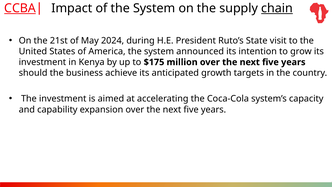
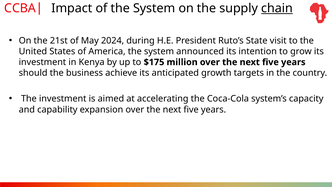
CCBA underline: present -> none
